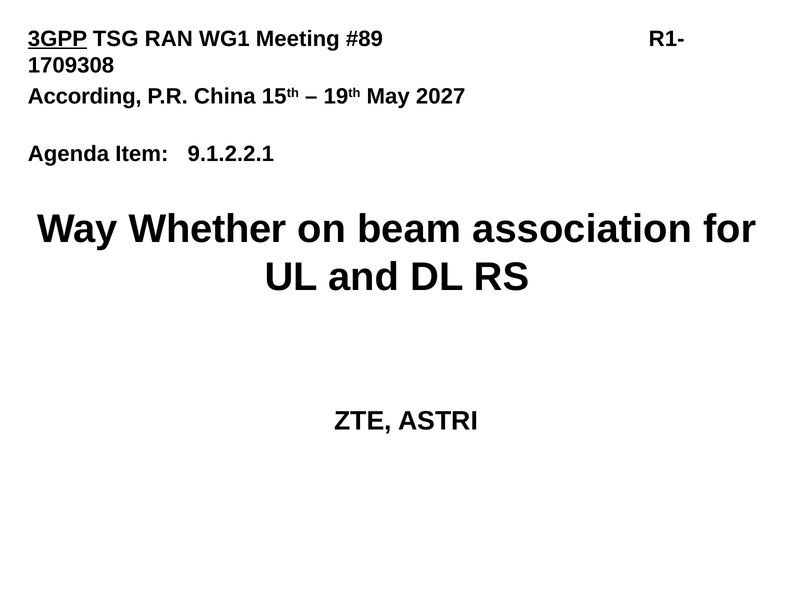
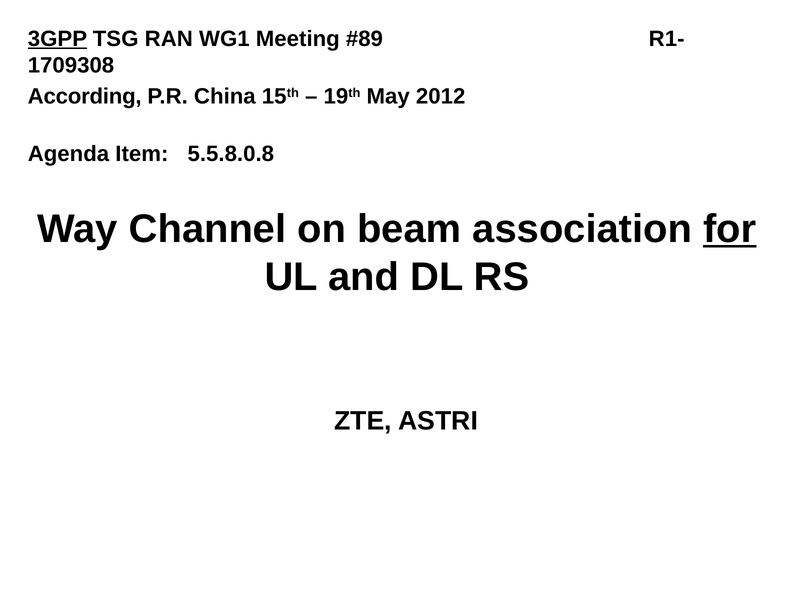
2027: 2027 -> 2012
9.1.2.2.1: 9.1.2.2.1 -> 5.5.8.0.8
Whether: Whether -> Channel
for underline: none -> present
